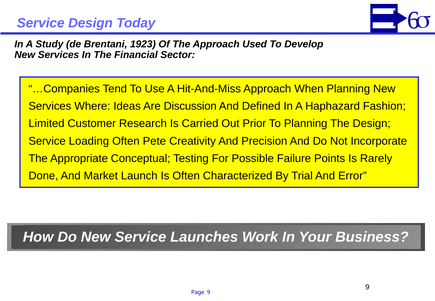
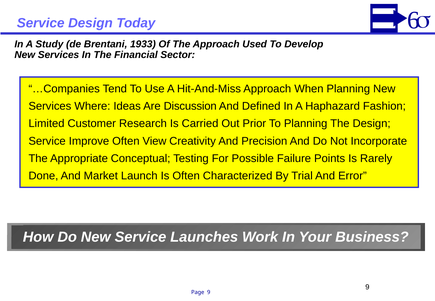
1923: 1923 -> 1933
Loading: Loading -> Improve
Pete: Pete -> View
